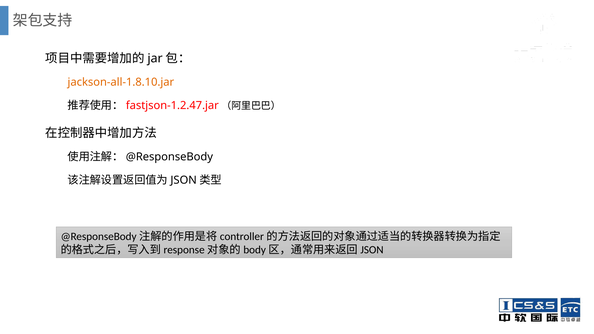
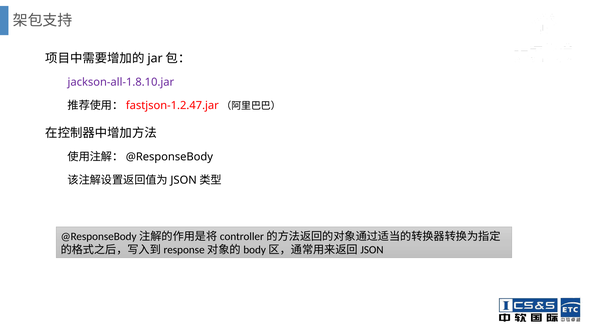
jackson-all-1.8.10.jar colour: orange -> purple
